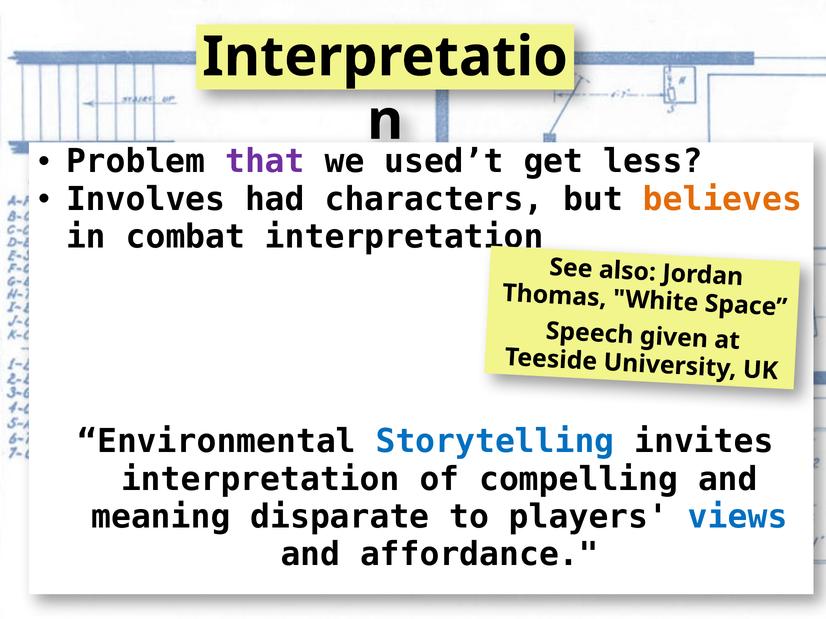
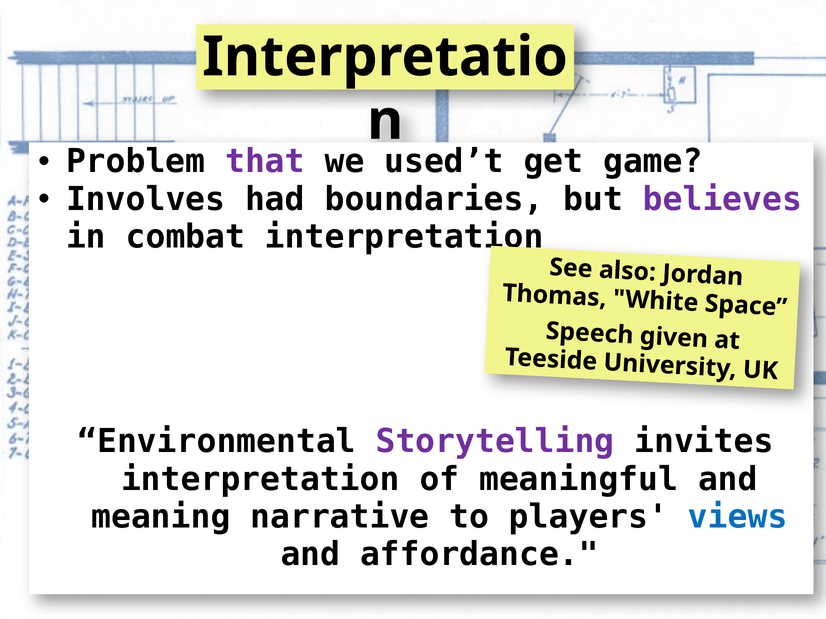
less: less -> game
characters: characters -> boundaries
believes colour: orange -> purple
Storytelling colour: blue -> purple
compelling: compelling -> meaningful
disparate: disparate -> narrative
